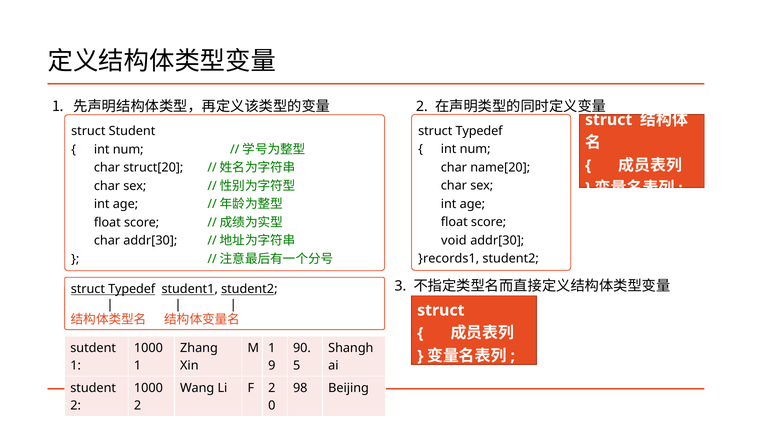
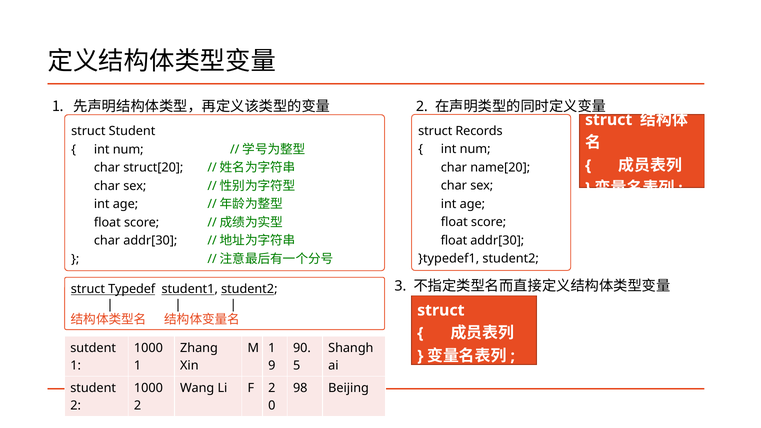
Typedef at (479, 131): Typedef -> Records
void at (454, 240): void -> float
}records1: }records1 -> }typedef1
